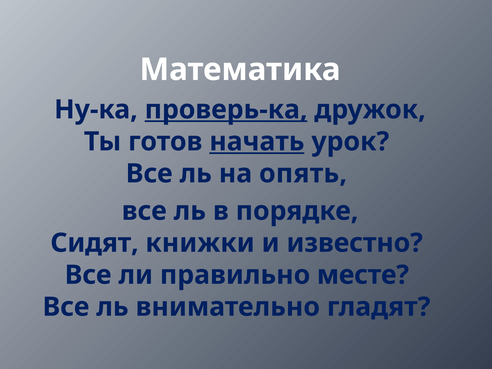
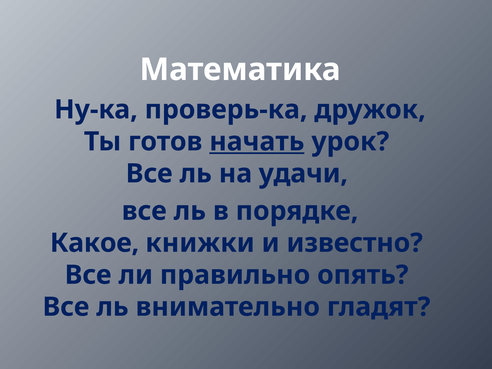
проверь-ка underline: present -> none
опять: опять -> удачи
Сидят: Сидят -> Какое
месте: месте -> опять
